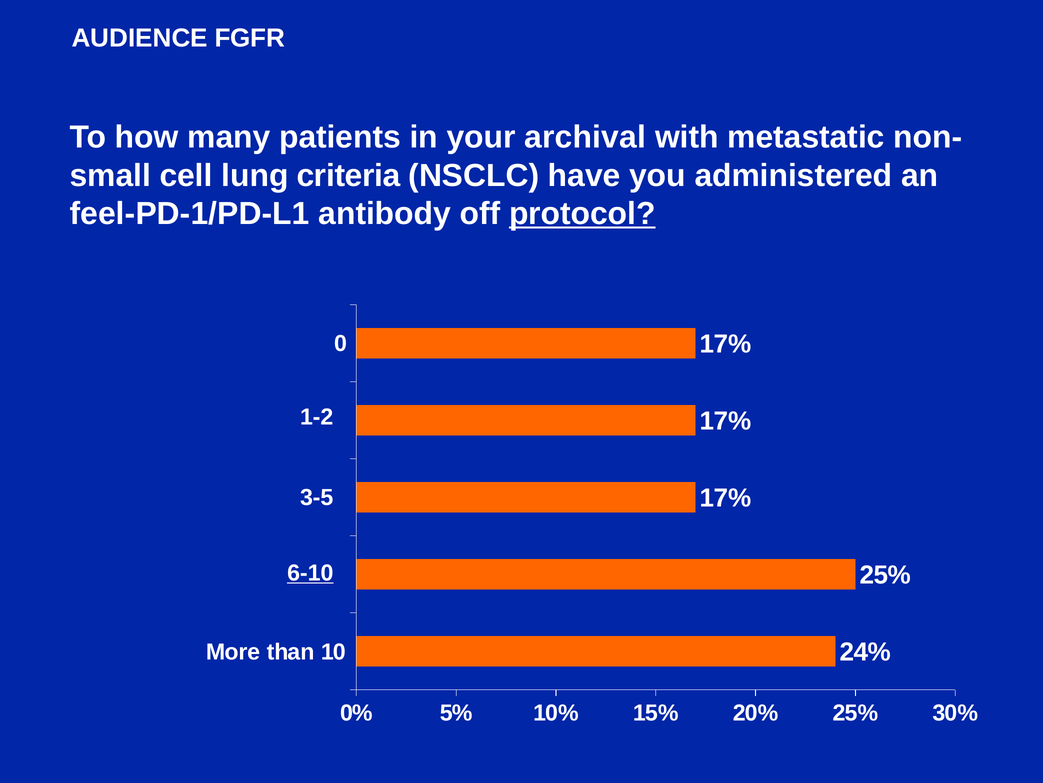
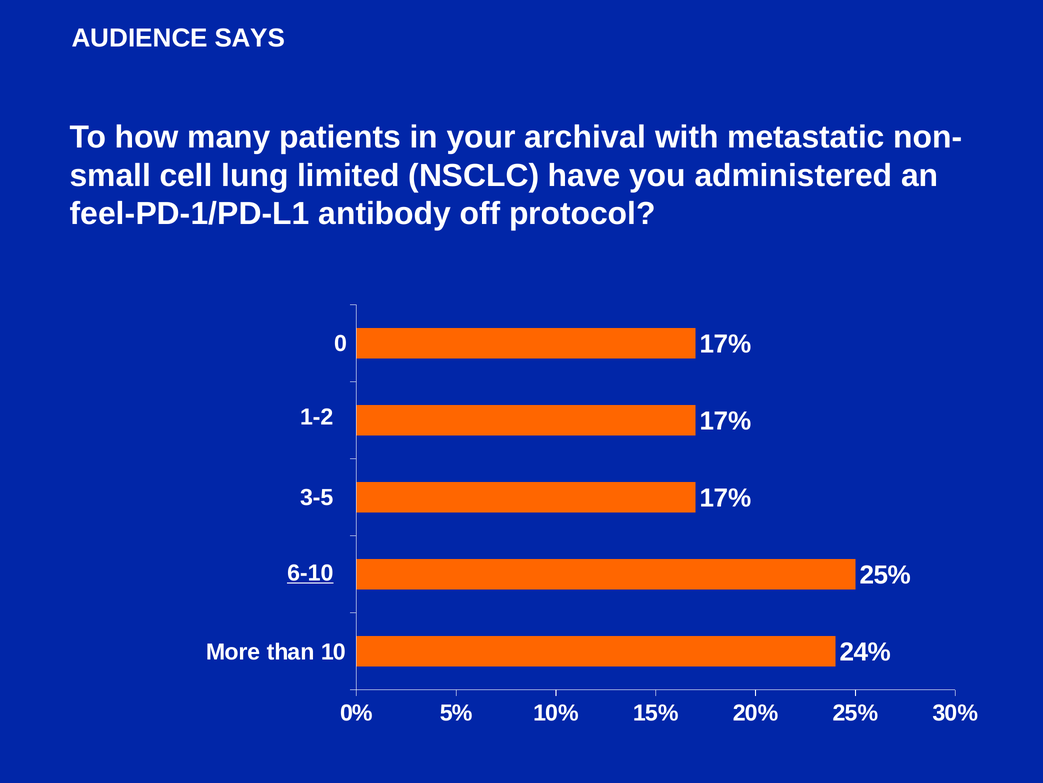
FGFR: FGFR -> SAYS
criteria: criteria -> limited
protocol underline: present -> none
